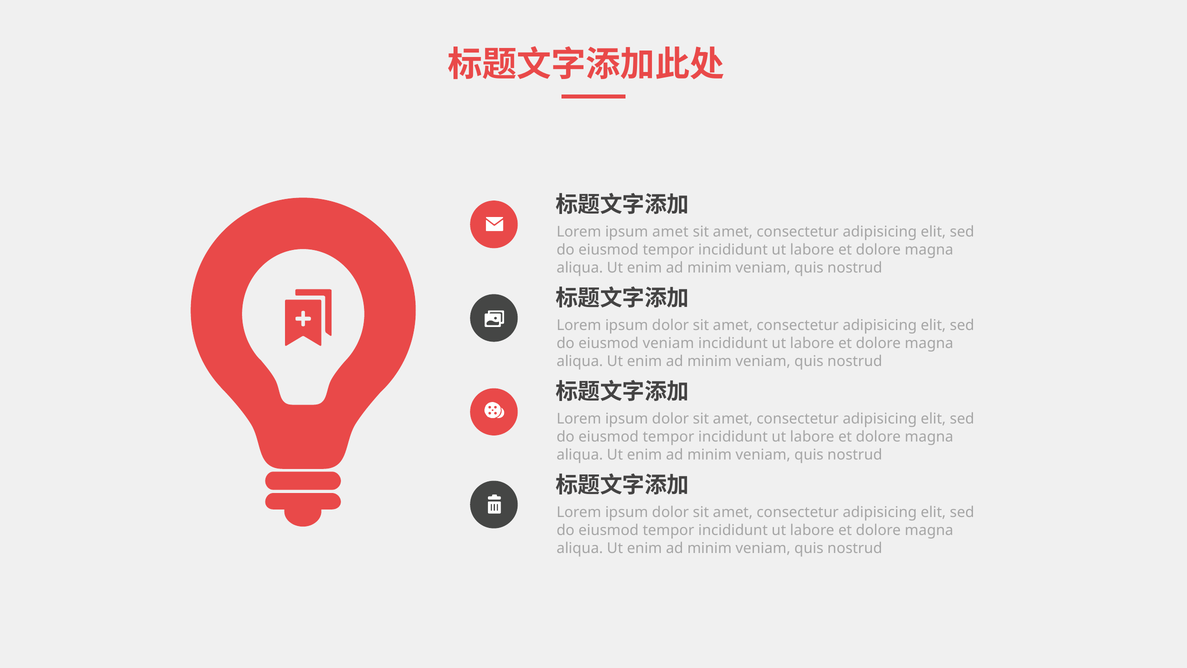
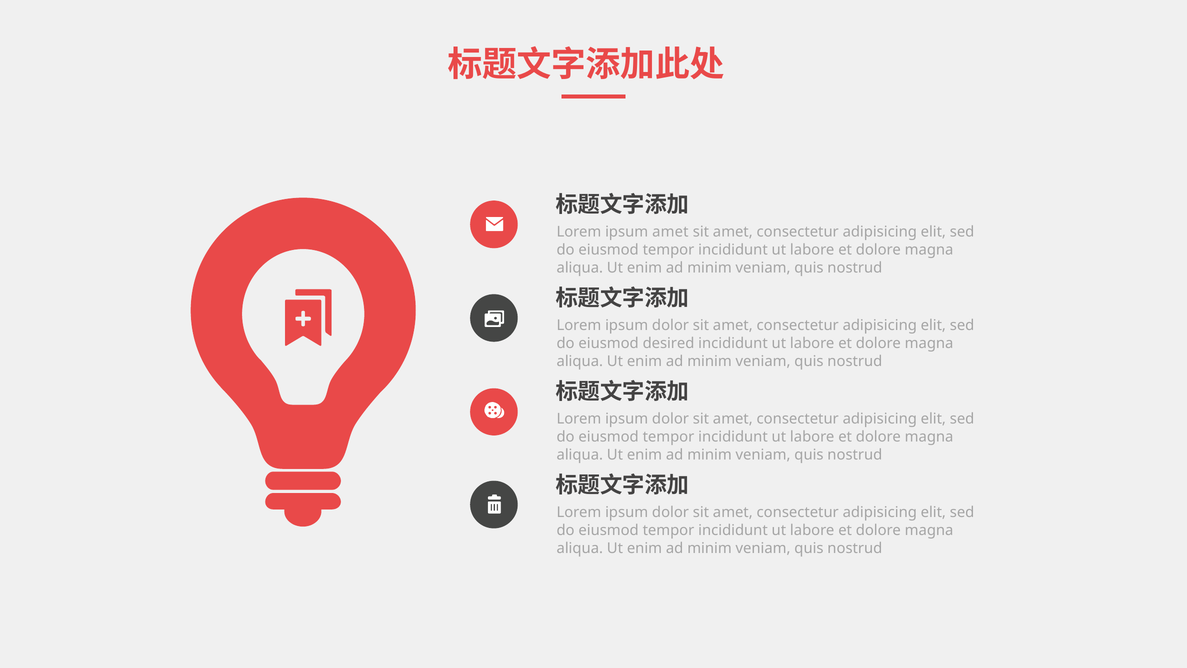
eiusmod veniam: veniam -> desired
